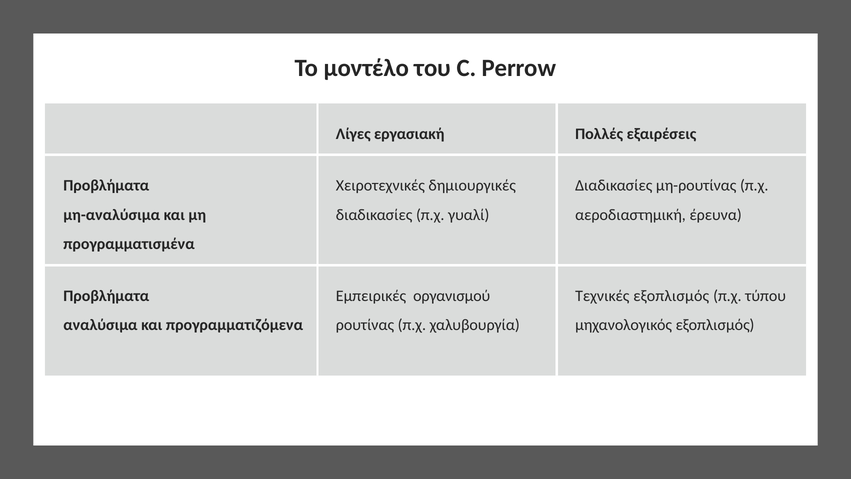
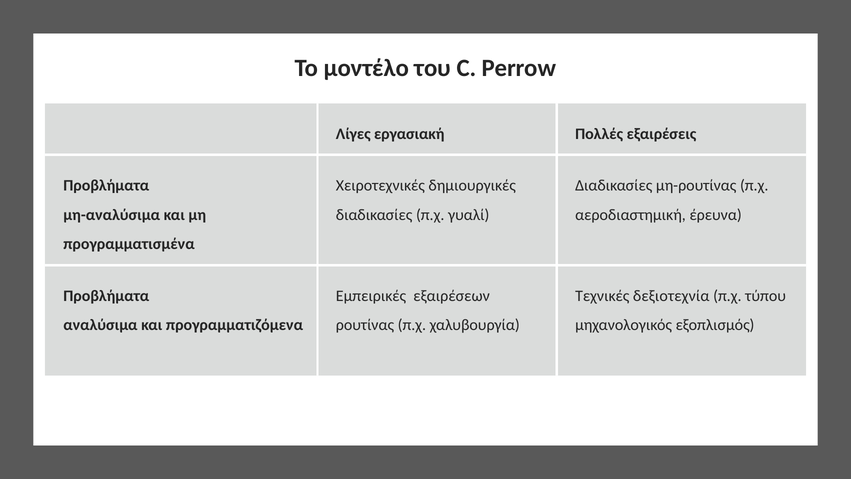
οργανισμού: οργανισμού -> εξαιρέσεων
Τεχνικές εξοπλισμός: εξοπλισμός -> δεξιοτεχνία
